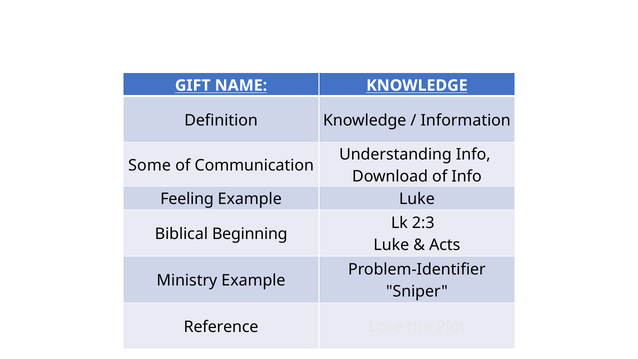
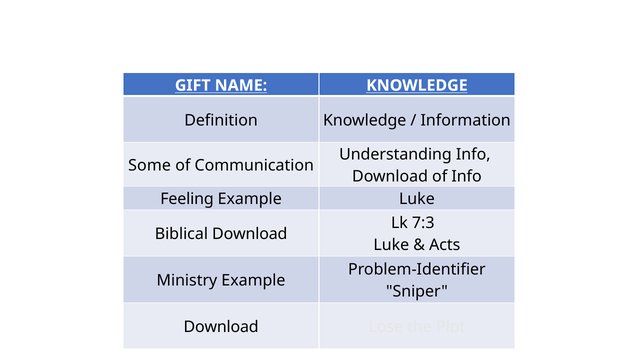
2:3: 2:3 -> 7:3
Biblical Beginning: Beginning -> Download
Reference at (221, 327): Reference -> Download
